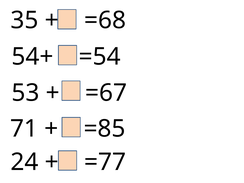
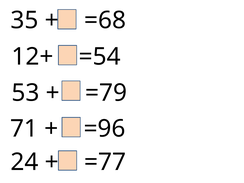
54+: 54+ -> 12+
=67: =67 -> =79
=85: =85 -> =96
